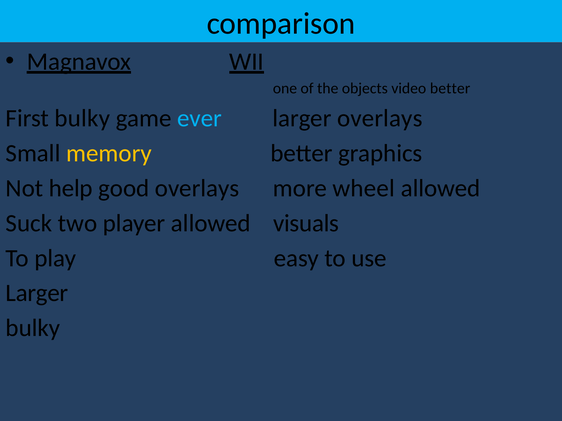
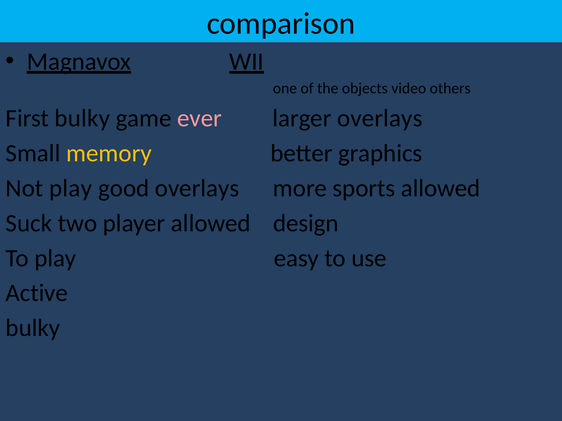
video better: better -> others
ever colour: light blue -> pink
Not help: help -> play
wheel: wheel -> sports
visuals: visuals -> design
Larger at (37, 293): Larger -> Active
